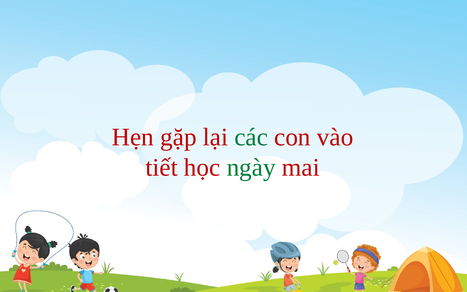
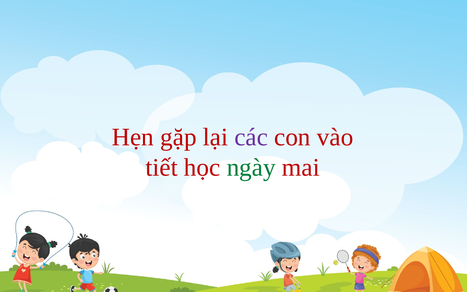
các colour: green -> purple
